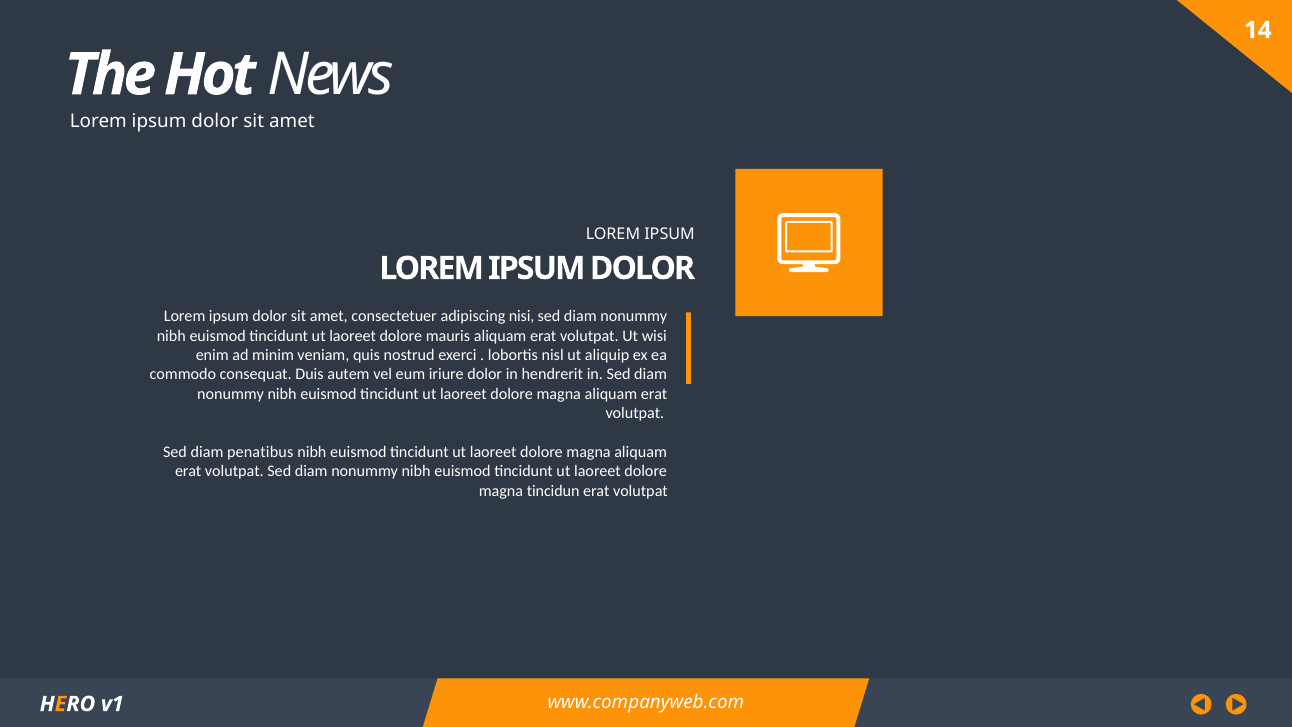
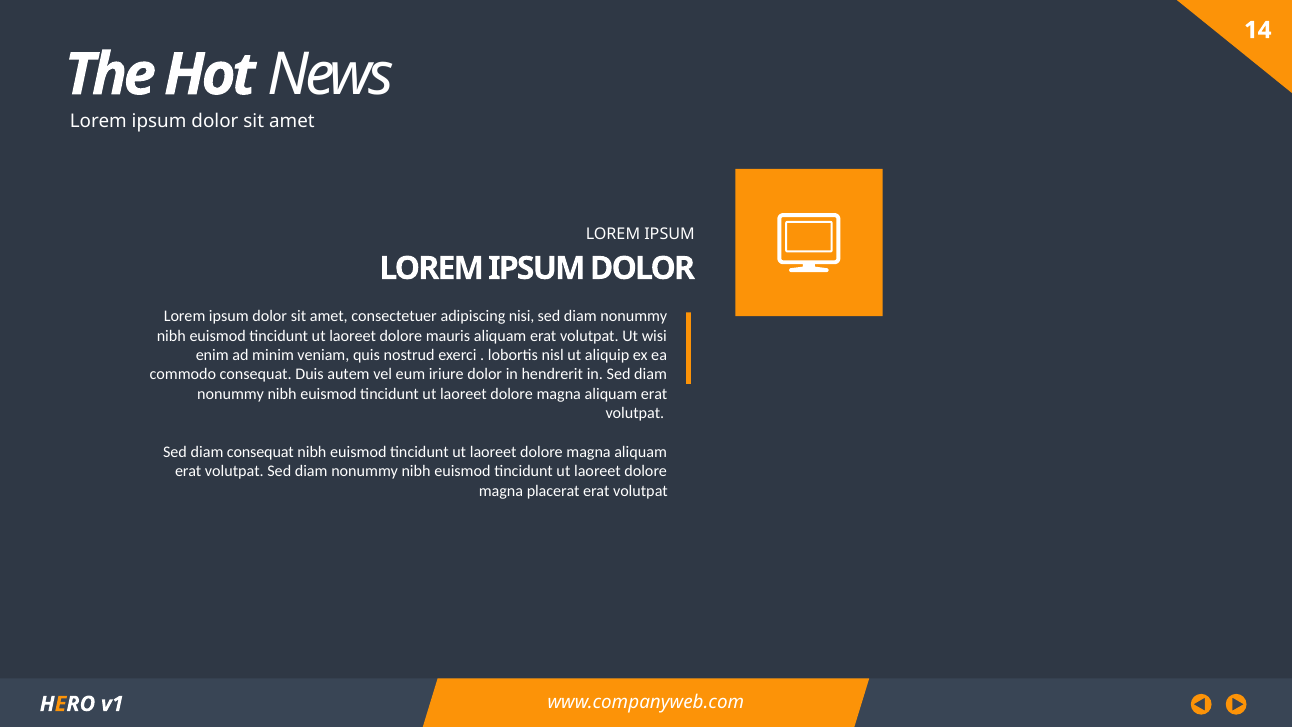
diam penatibus: penatibus -> consequat
tincidun: tincidun -> placerat
